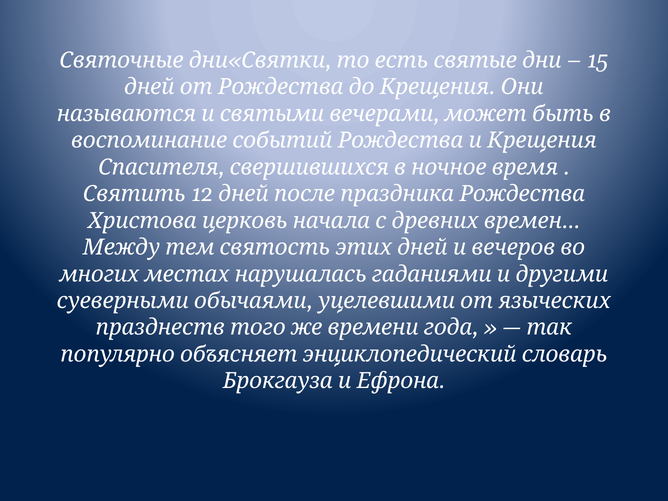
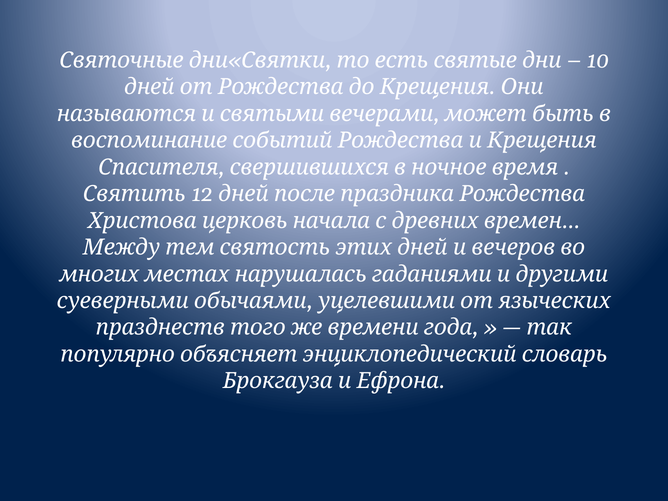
15: 15 -> 10
